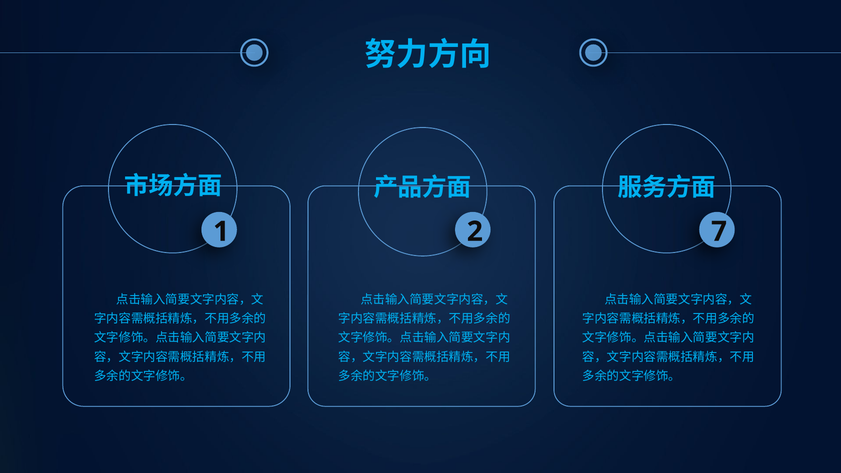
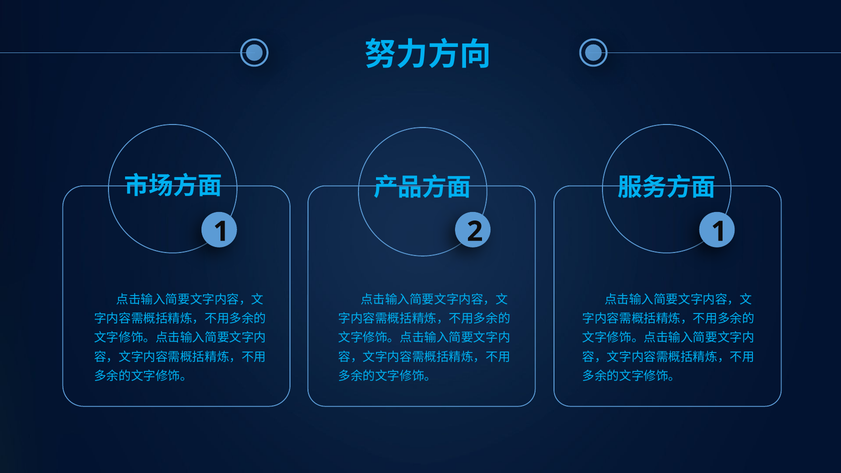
2 7: 7 -> 1
